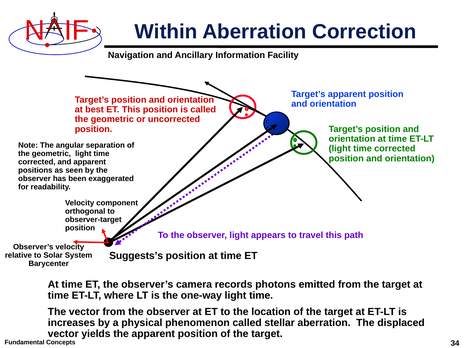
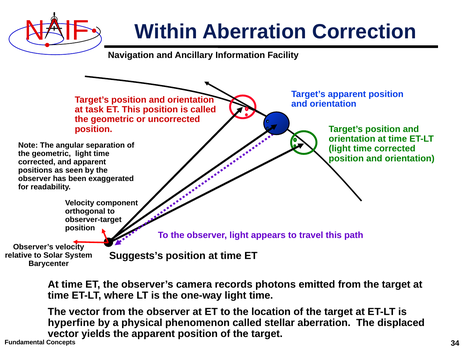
best: best -> task
increases: increases -> hyperfine
